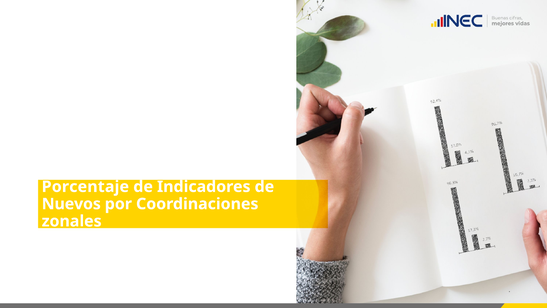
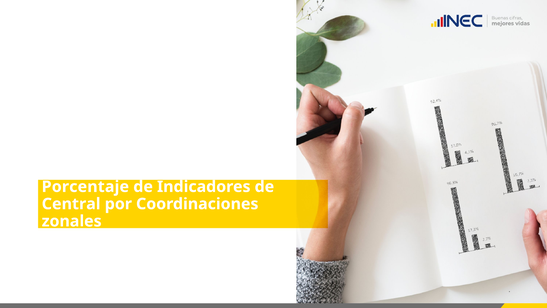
Nuevos: Nuevos -> Central
